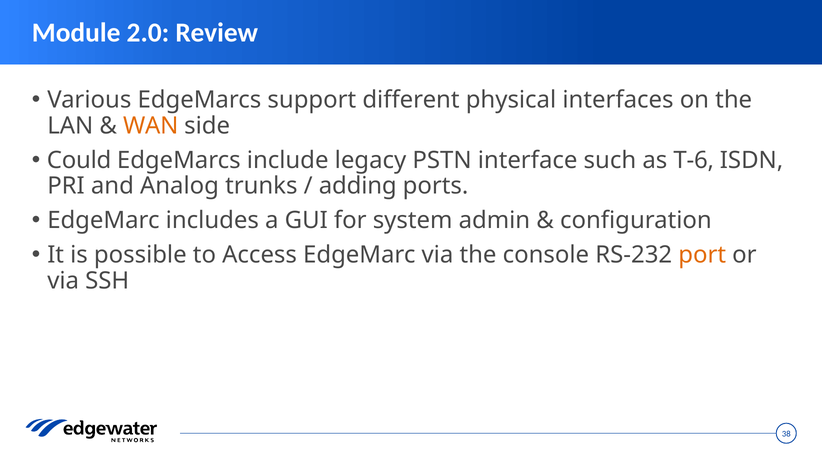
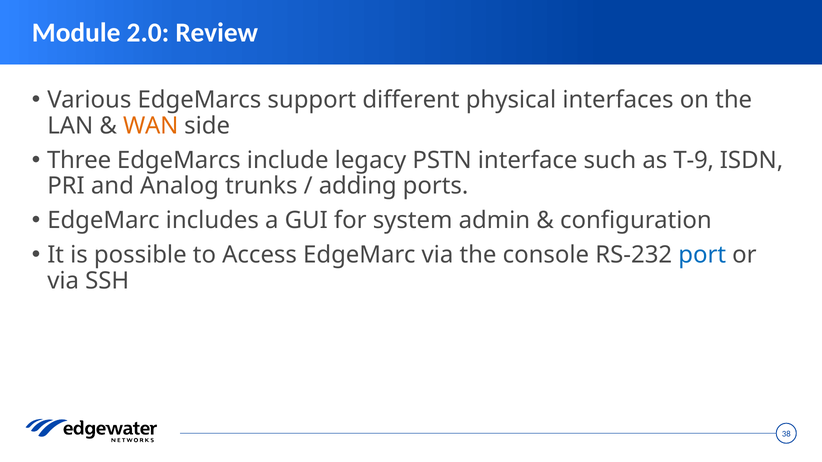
Could: Could -> Three
T-6: T-6 -> T-9
port colour: orange -> blue
